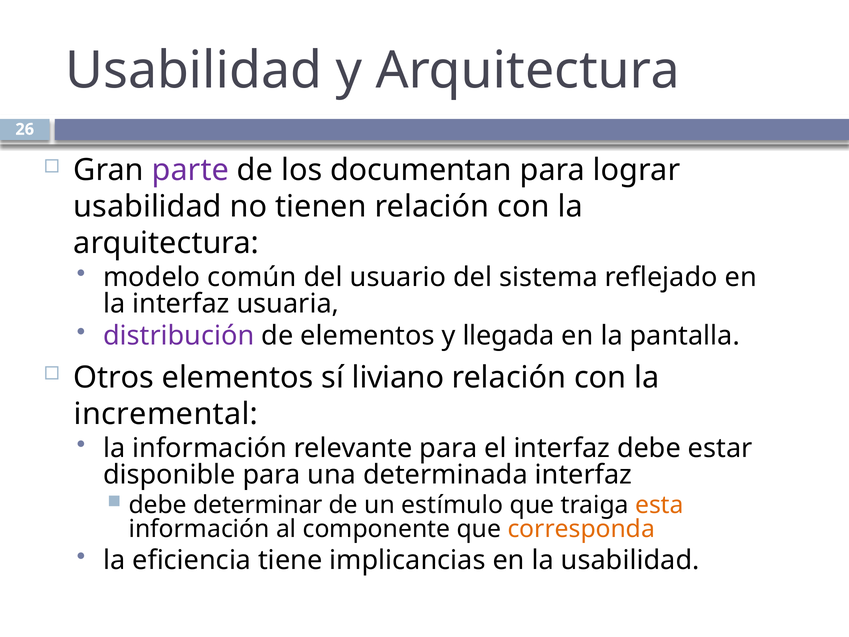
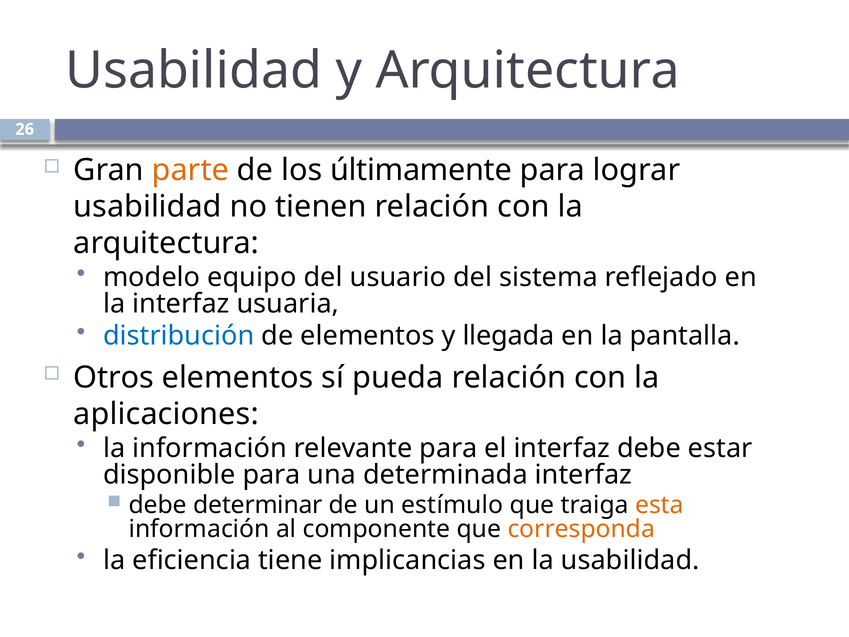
parte colour: purple -> orange
documentan: documentan -> últimamente
común: común -> equipo
distribución colour: purple -> blue
liviano: liviano -> pueda
incremental: incremental -> aplicaciones
